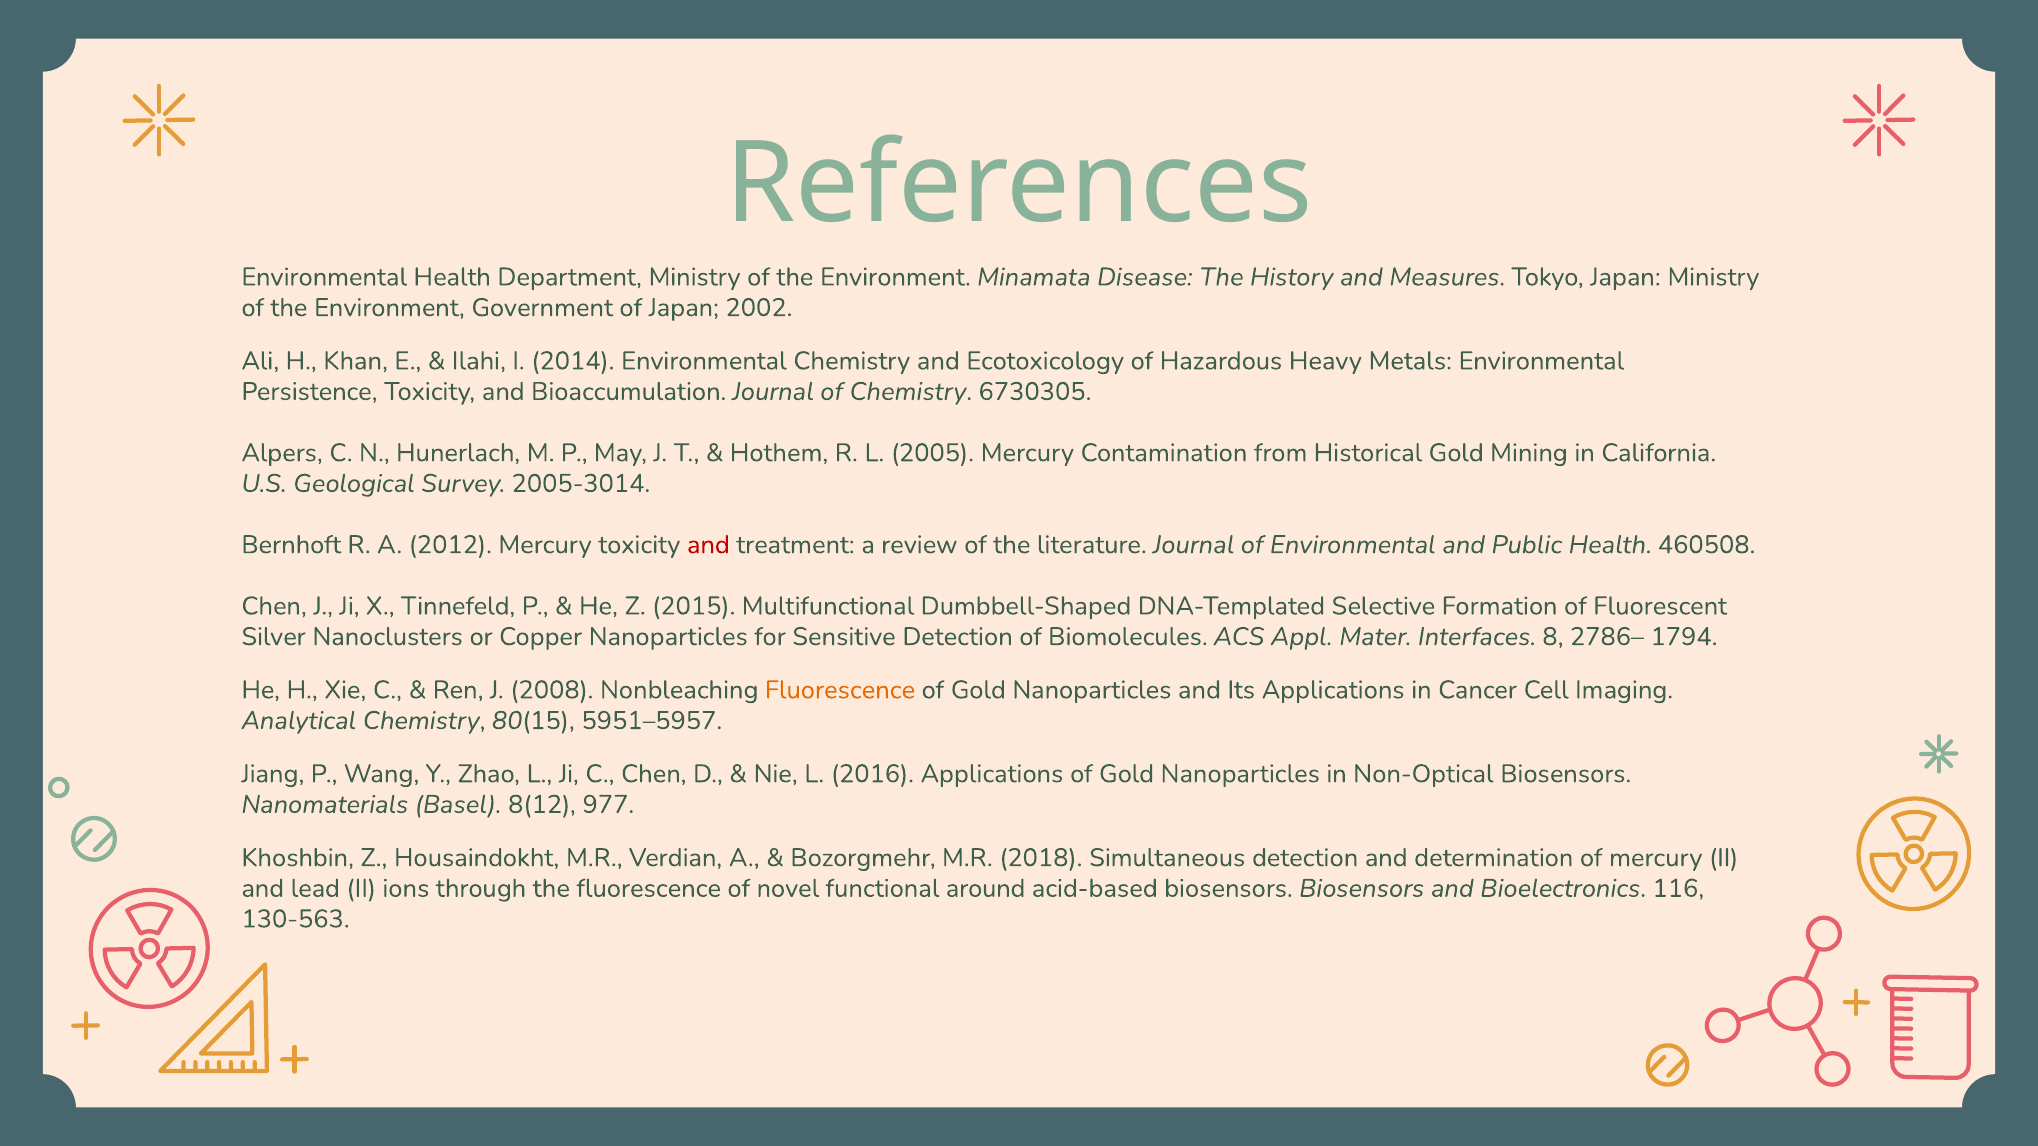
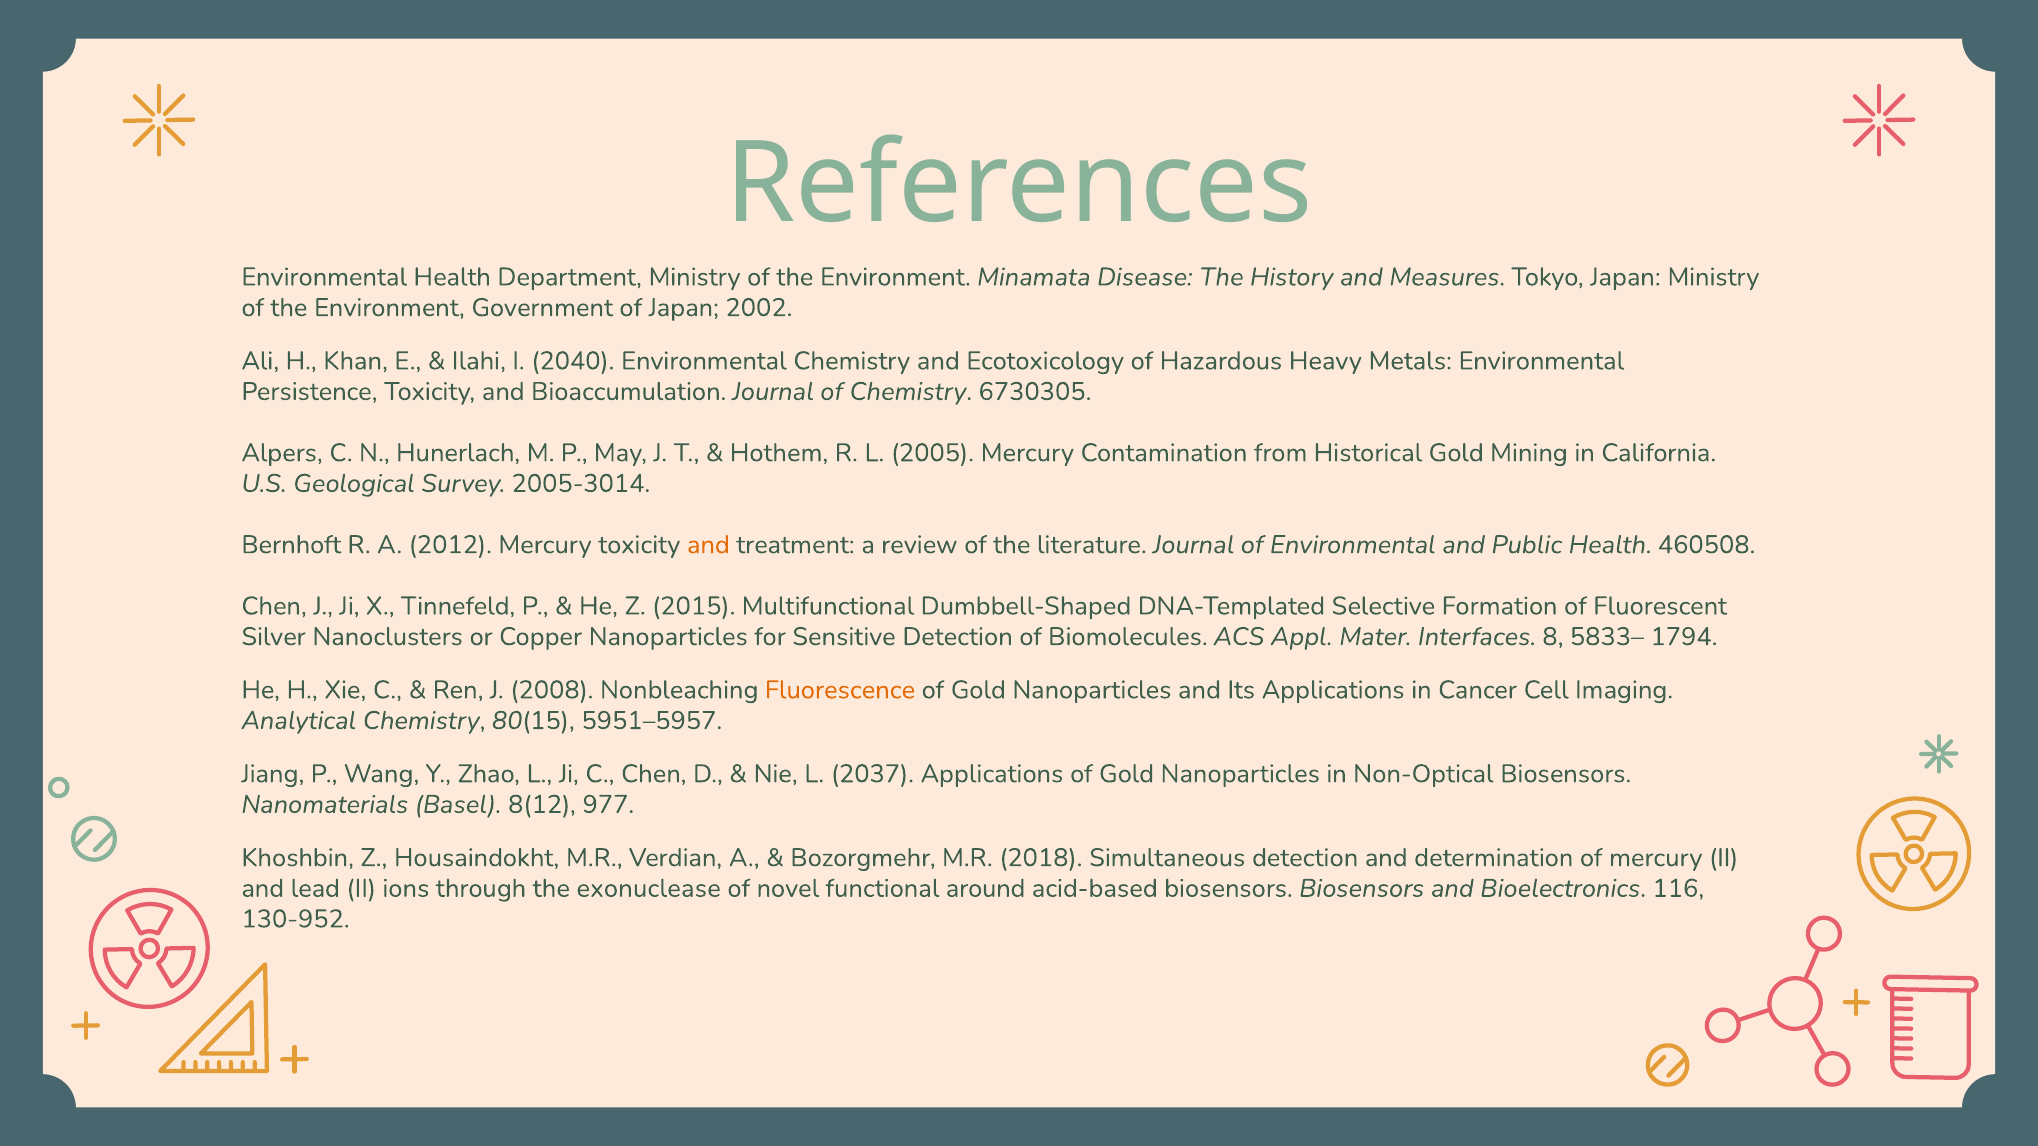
2014: 2014 -> 2040
and at (708, 545) colour: red -> orange
2786–: 2786– -> 5833–
2016: 2016 -> 2037
the fluorescence: fluorescence -> exonuclease
130-563: 130-563 -> 130-952
